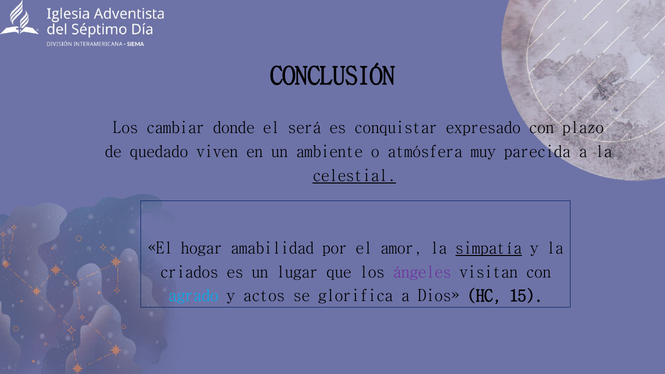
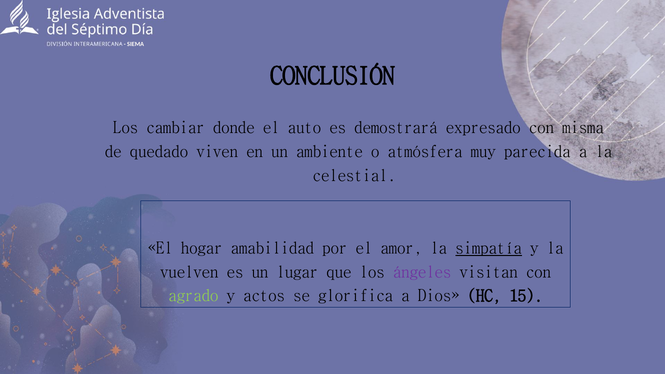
será: será -> auto
conquistar: conquistar -> demostrará
plazo: plazo -> misma
celestial underline: present -> none
criados: criados -> vuelven
agrado colour: light blue -> light green
